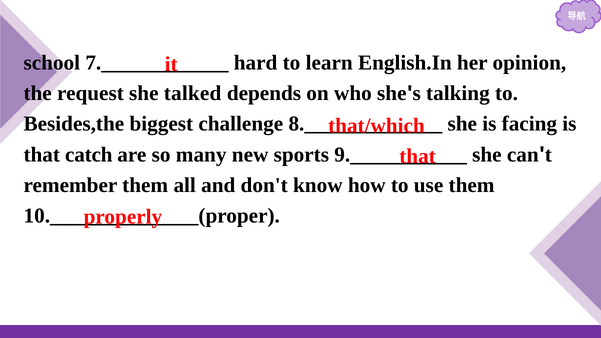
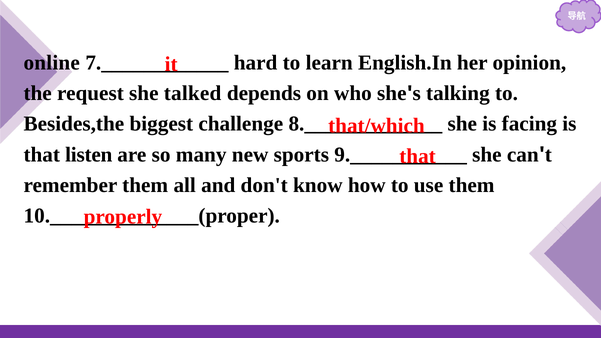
school: school -> online
catch: catch -> listen
